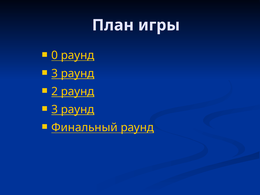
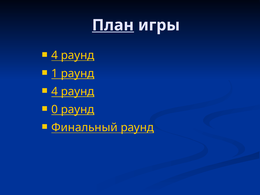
План underline: none -> present
0 at (55, 55): 0 -> 4
3 at (55, 73): 3 -> 1
2 at (55, 91): 2 -> 4
3 at (55, 109): 3 -> 0
